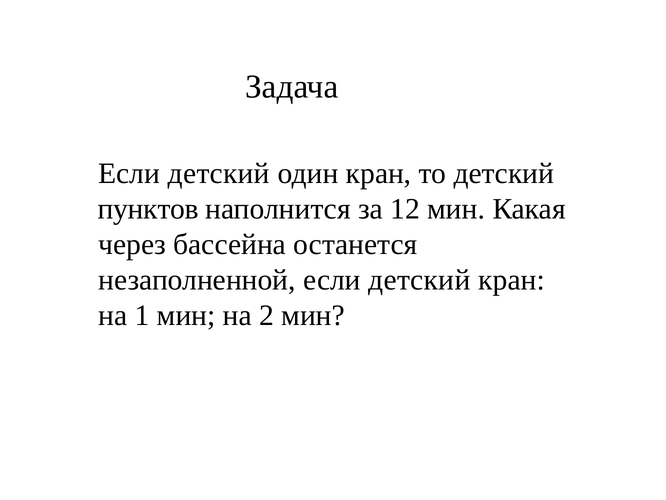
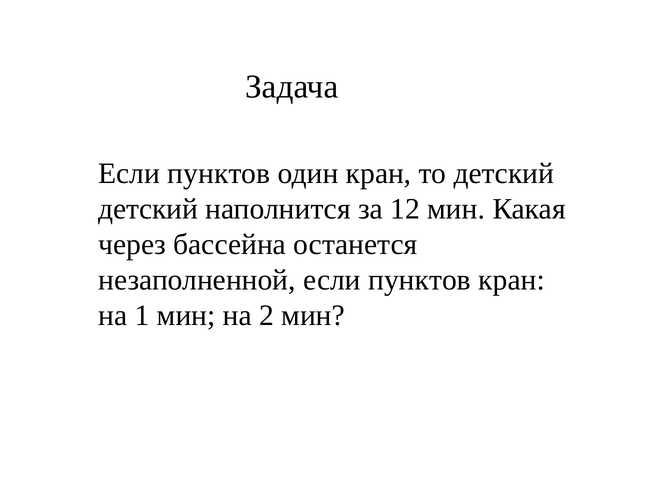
детский at (219, 173): детский -> пунктов
пунктов at (148, 209): пунктов -> детский
незаполненной если детский: детский -> пунктов
